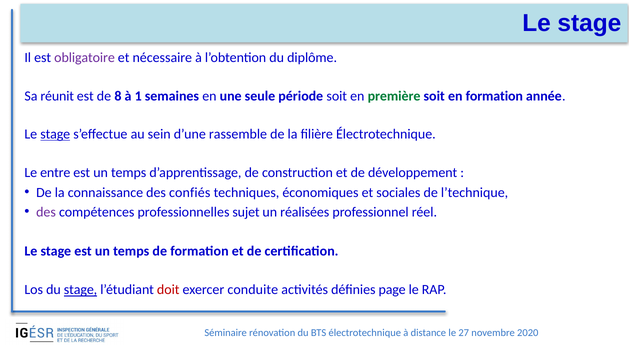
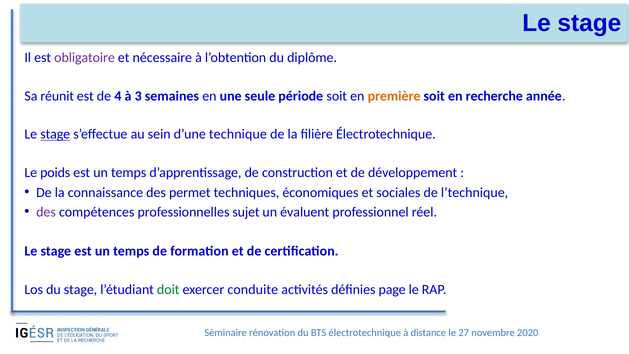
8: 8 -> 4
1: 1 -> 3
première colour: green -> orange
en formation: formation -> recherche
rassemble: rassemble -> technique
entre: entre -> poids
confiés: confiés -> permet
réalisées: réalisées -> évaluent
stage at (81, 290) underline: present -> none
doit colour: red -> green
